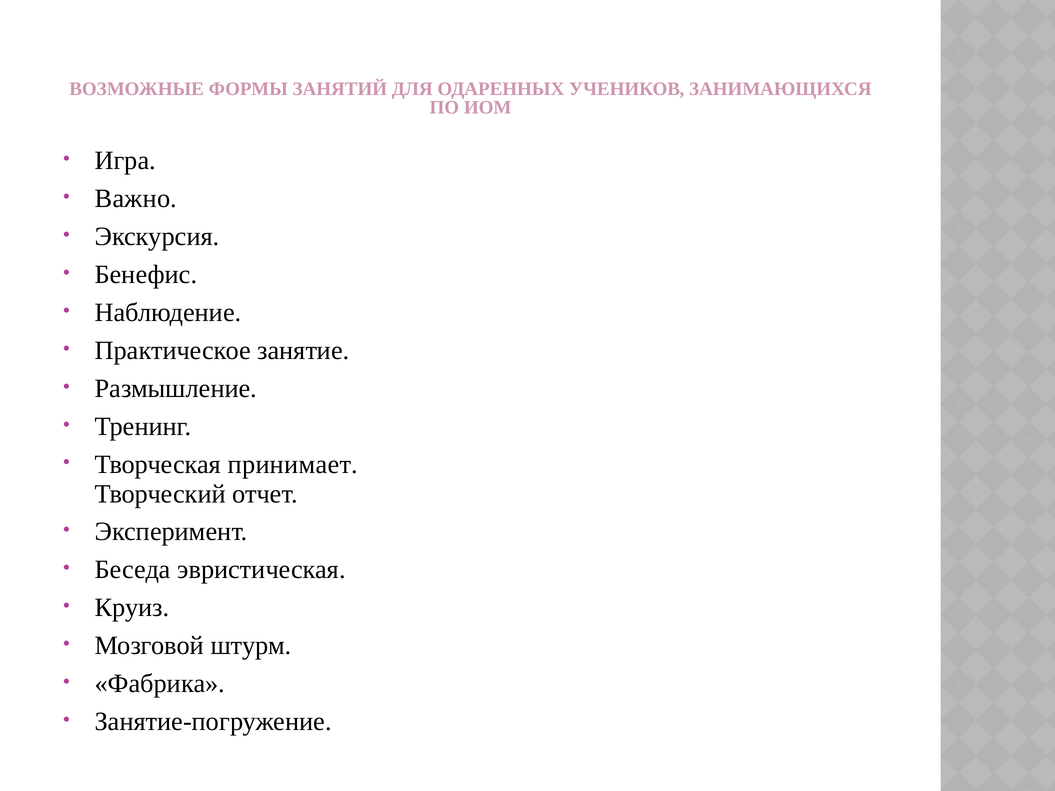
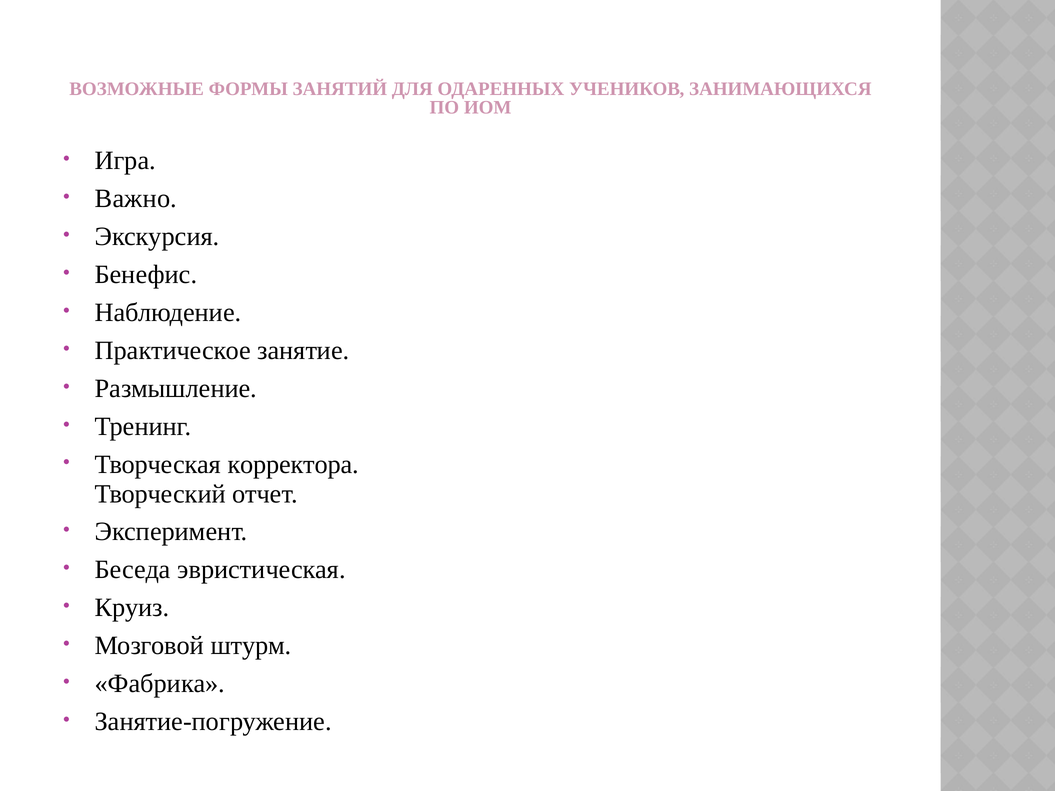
принимает: принимает -> корректора
